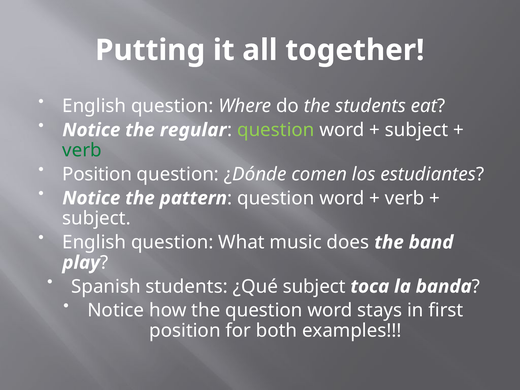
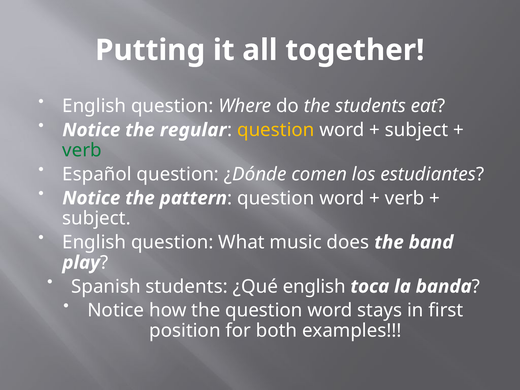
question at (276, 130) colour: light green -> yellow
Position at (97, 174): Position -> Español
¿Qué subject: subject -> english
